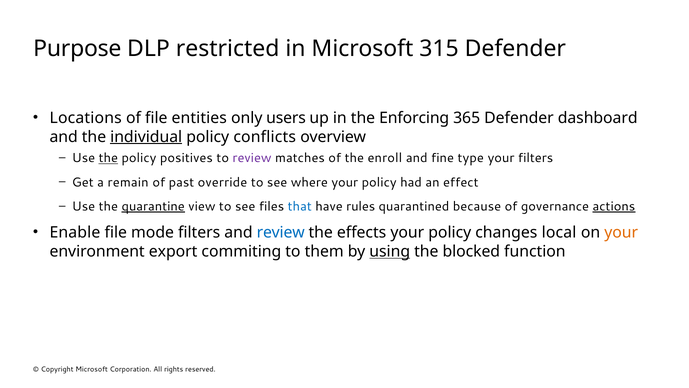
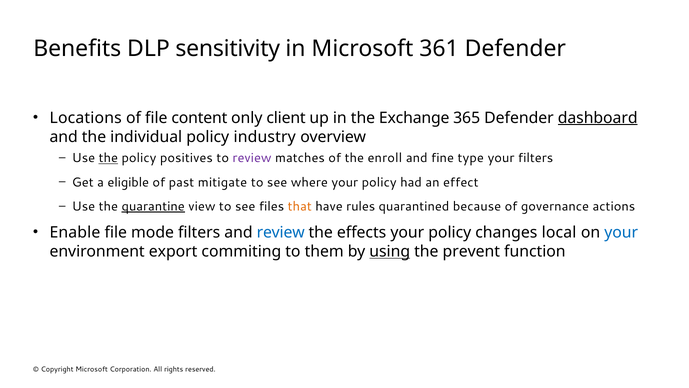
Purpose: Purpose -> Benefits
restricted: restricted -> sensitivity
315: 315 -> 361
entities: entities -> content
users: users -> client
Enforcing: Enforcing -> Exchange
dashboard underline: none -> present
individual underline: present -> none
conflicts: conflicts -> industry
remain: remain -> eligible
override: override -> mitigate
that colour: blue -> orange
actions underline: present -> none
your at (621, 232) colour: orange -> blue
blocked: blocked -> prevent
